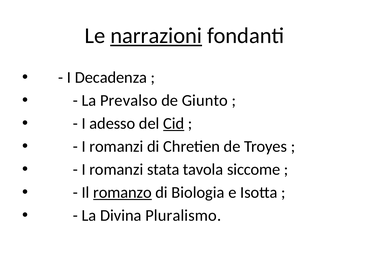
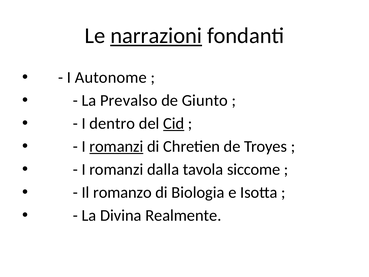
Decadenza: Decadenza -> Autonome
adesso: adesso -> dentro
romanzi at (116, 146) underline: none -> present
stata: stata -> dalla
romanzo underline: present -> none
Pluralismo: Pluralismo -> Realmente
